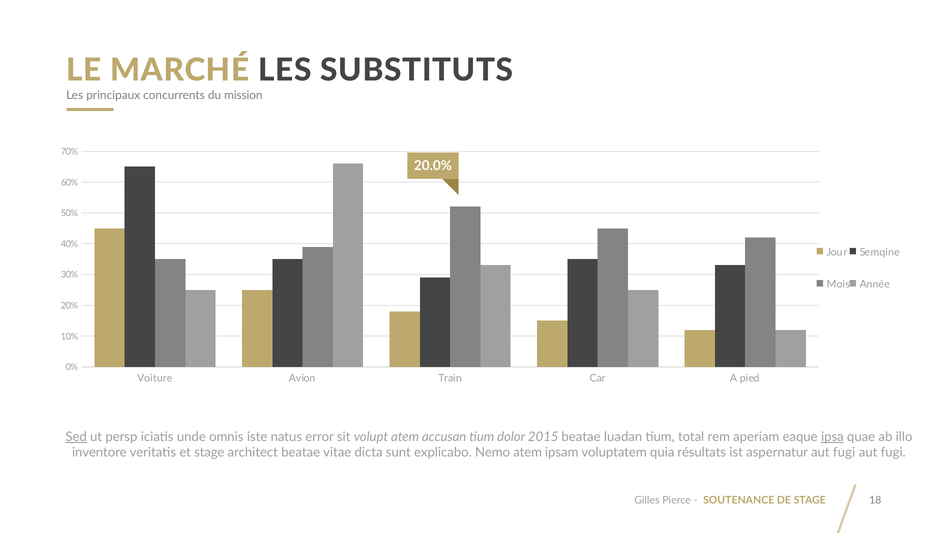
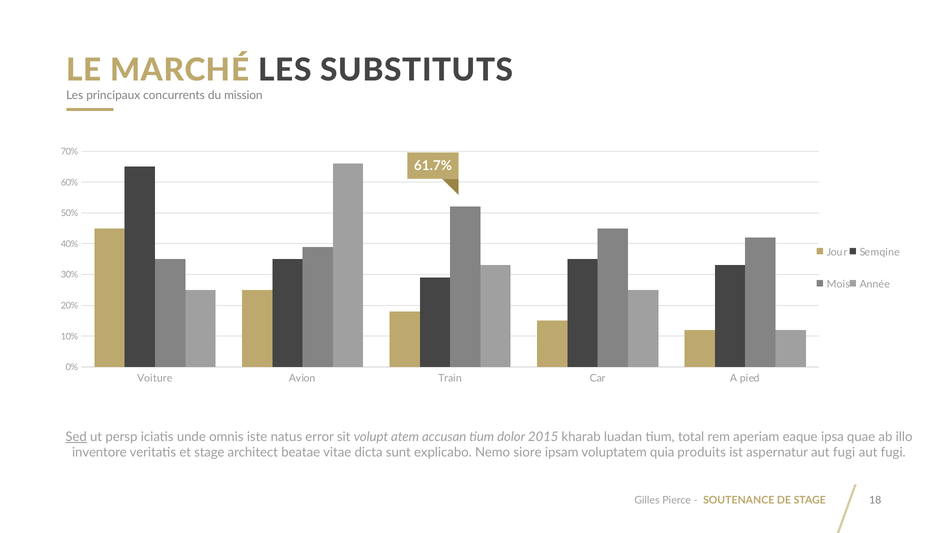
20.0%: 20.0% -> 61.7%
2015 beatae: beatae -> kharab
ipsa underline: present -> none
Nemo atem: atem -> siore
résultats: résultats -> produits
